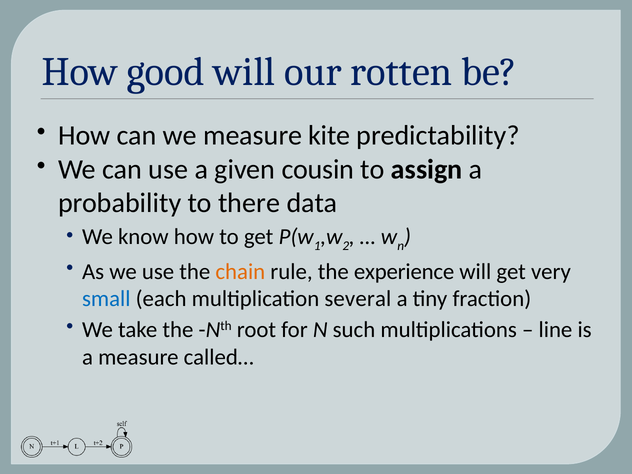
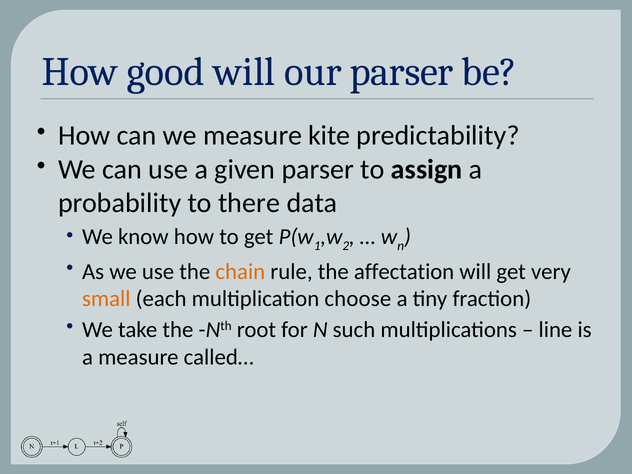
our rotten: rotten -> parser
given cousin: cousin -> parser
experience: experience -> affectation
small colour: blue -> orange
several: several -> choose
